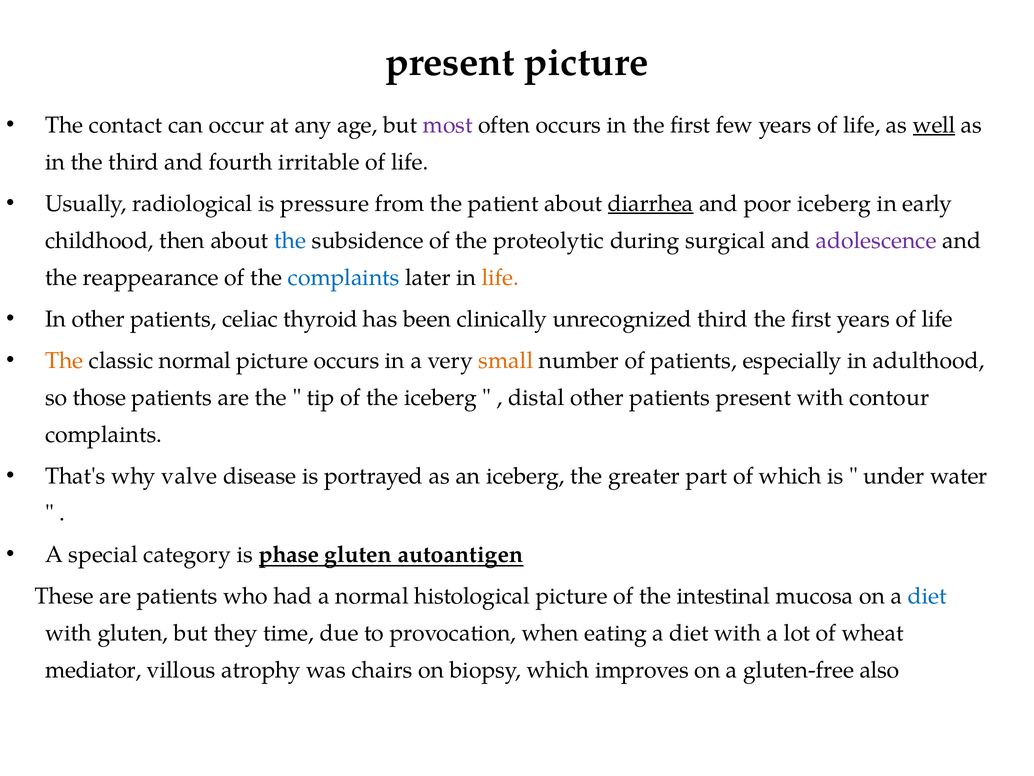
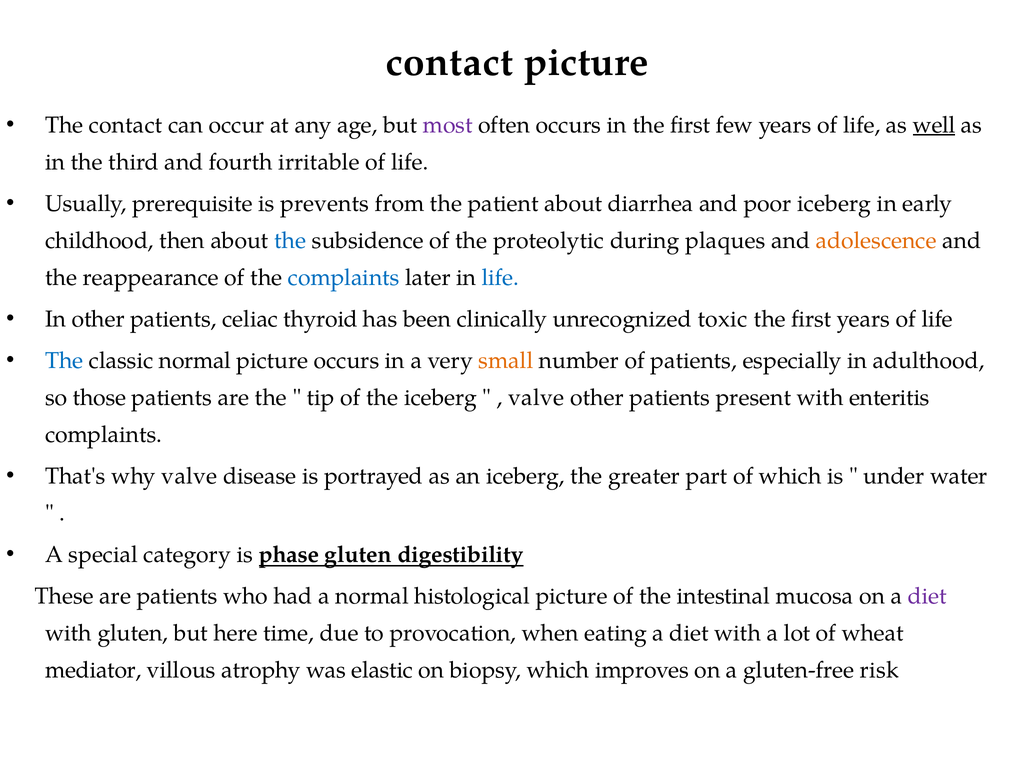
present at (450, 62): present -> contact
radiological: radiological -> prerequisite
pressure: pressure -> prevents
diarrhea underline: present -> none
surgical: surgical -> plaques
adolescence colour: purple -> orange
life at (500, 278) colour: orange -> blue
unrecognized third: third -> toxic
The at (64, 360) colour: orange -> blue
distal at (536, 397): distal -> valve
contour: contour -> enteritis
autoantigen: autoantigen -> digestibility
diet at (927, 596) colour: blue -> purple
they: they -> here
chairs: chairs -> elastic
also: also -> risk
